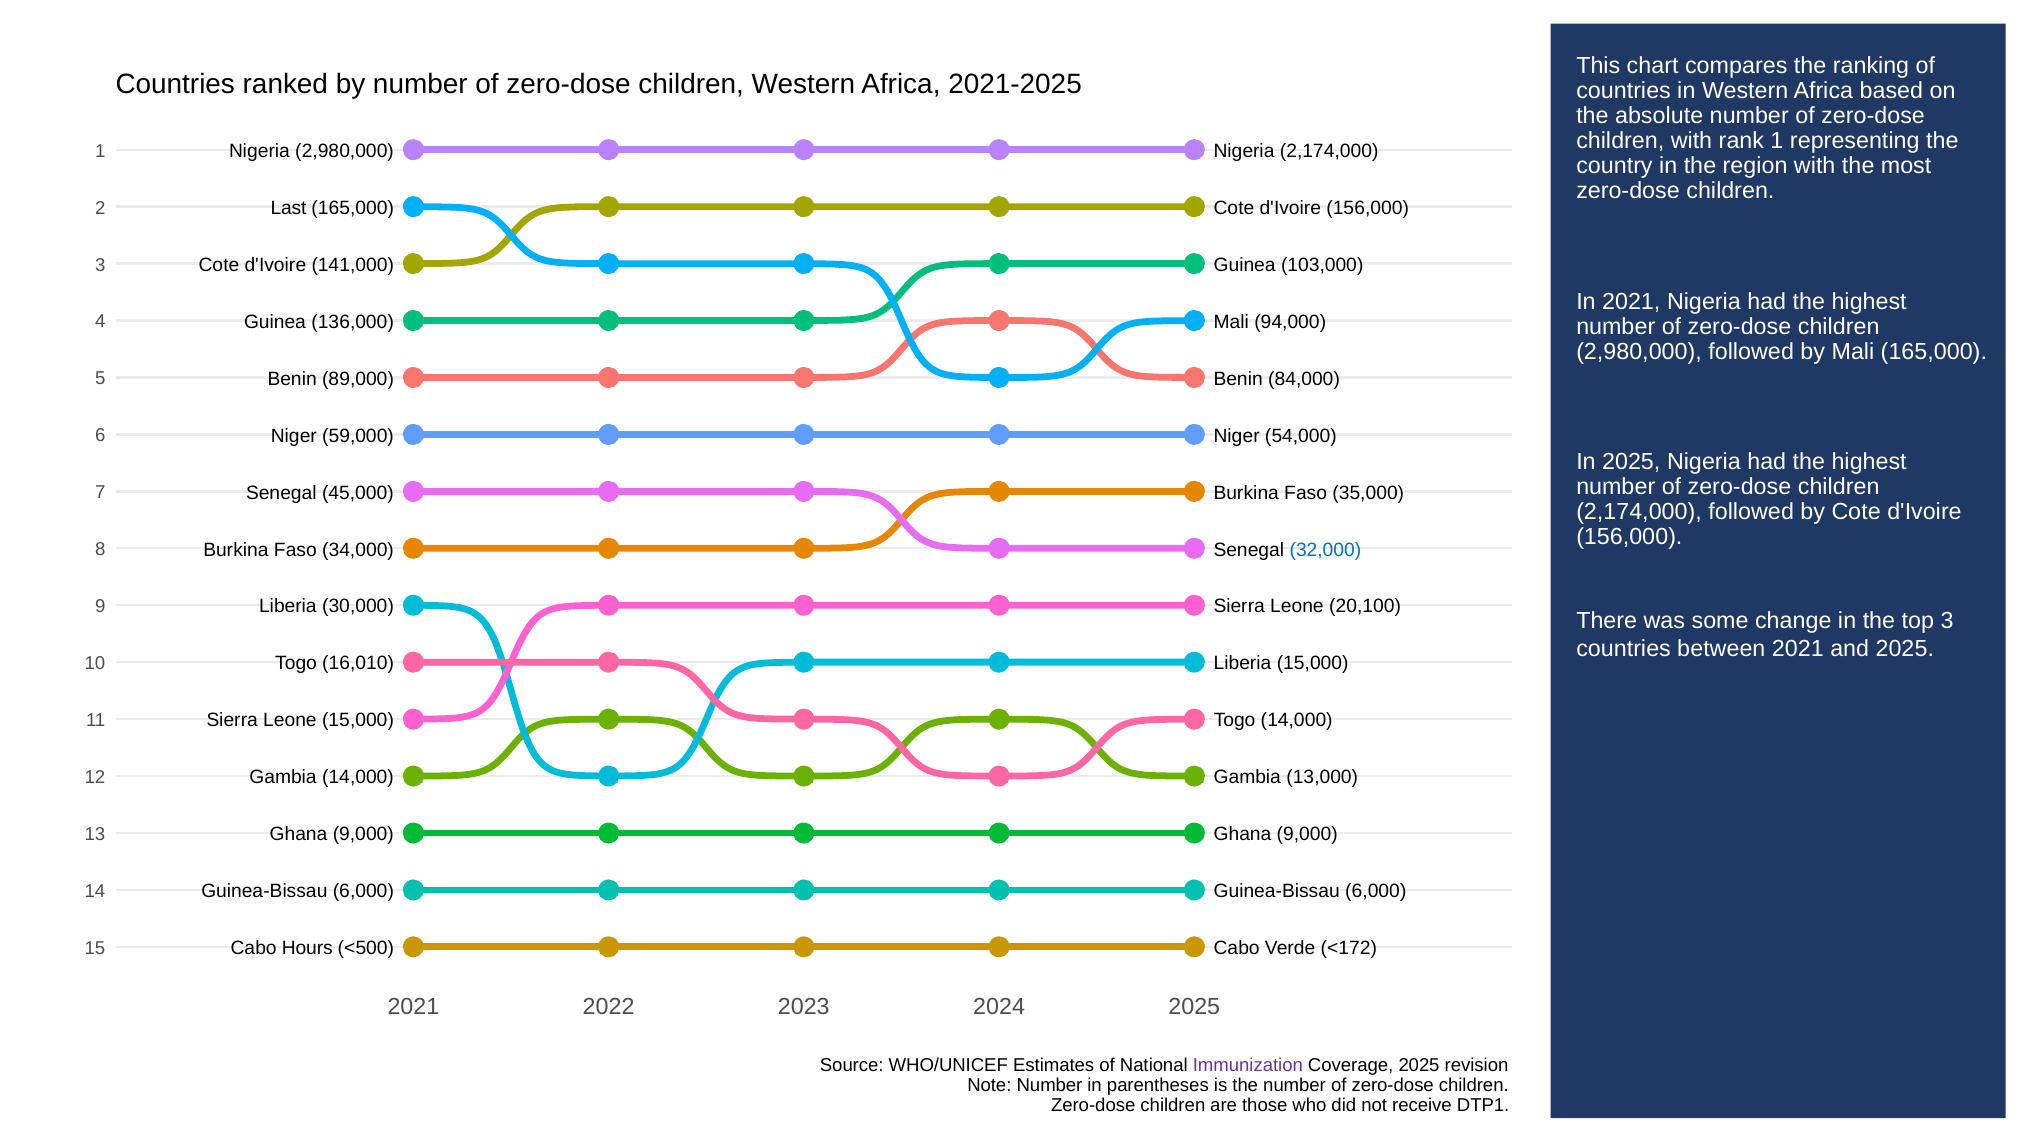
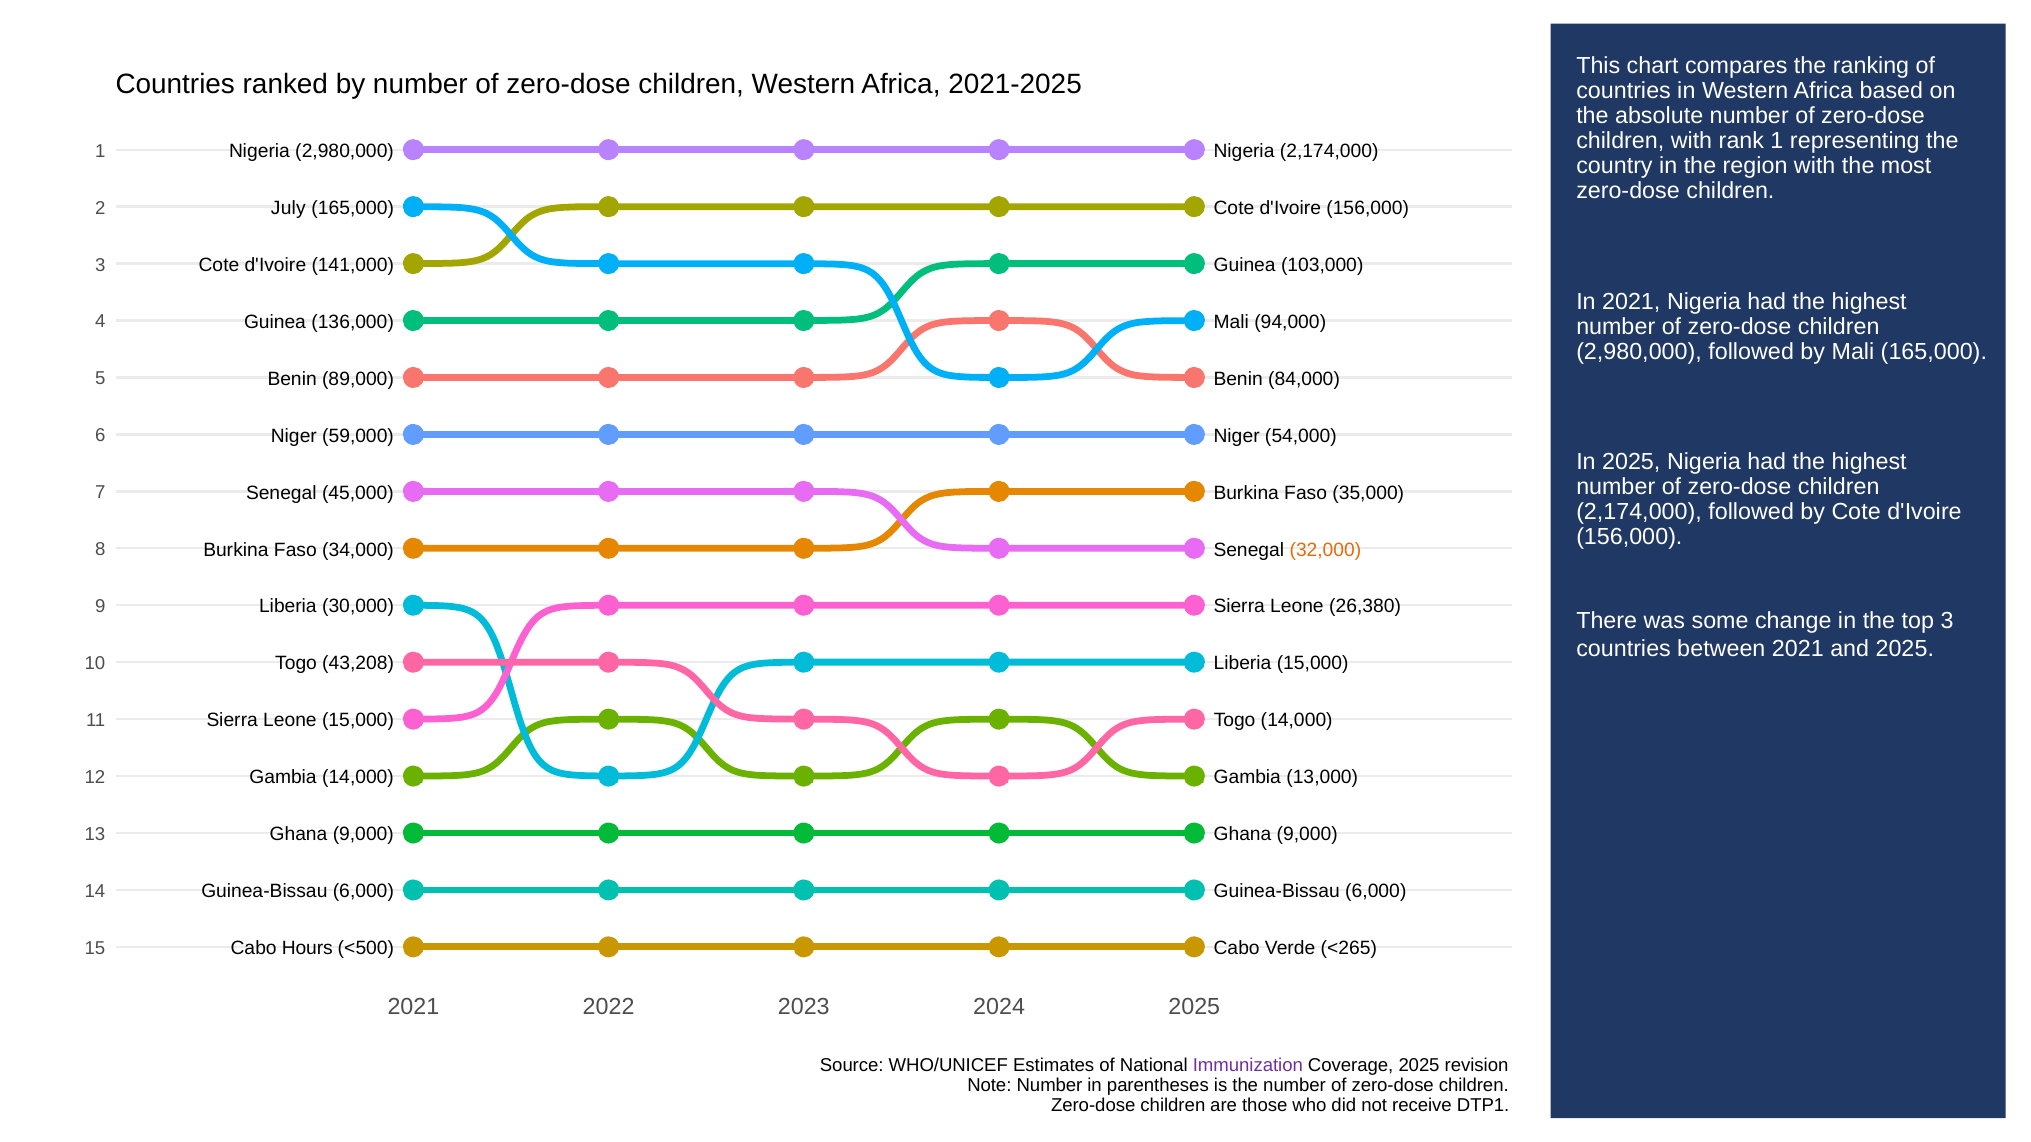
Last: Last -> July
32,000 colour: blue -> orange
20,100: 20,100 -> 26,380
16,010: 16,010 -> 43,208
<172: <172 -> <265
